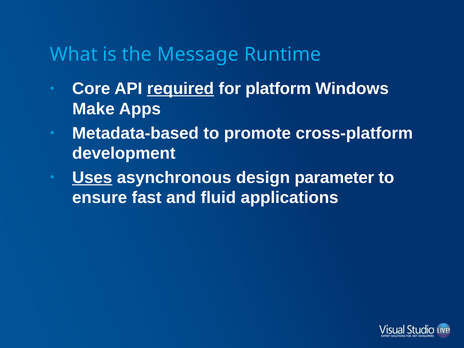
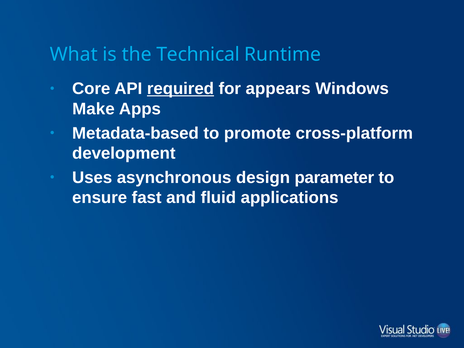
Message: Message -> Technical
platform: platform -> appears
Uses underline: present -> none
